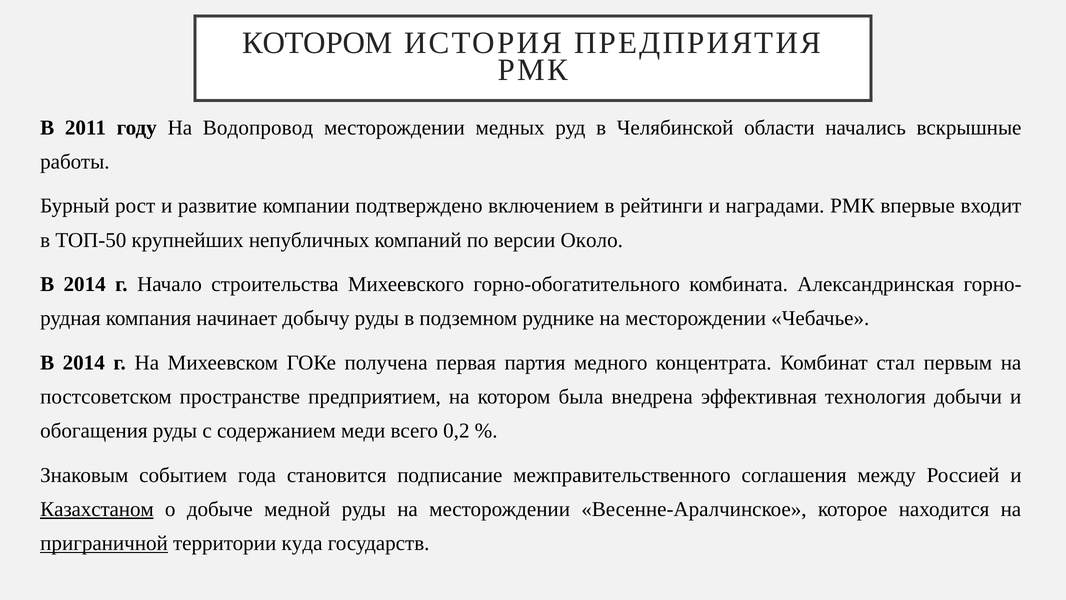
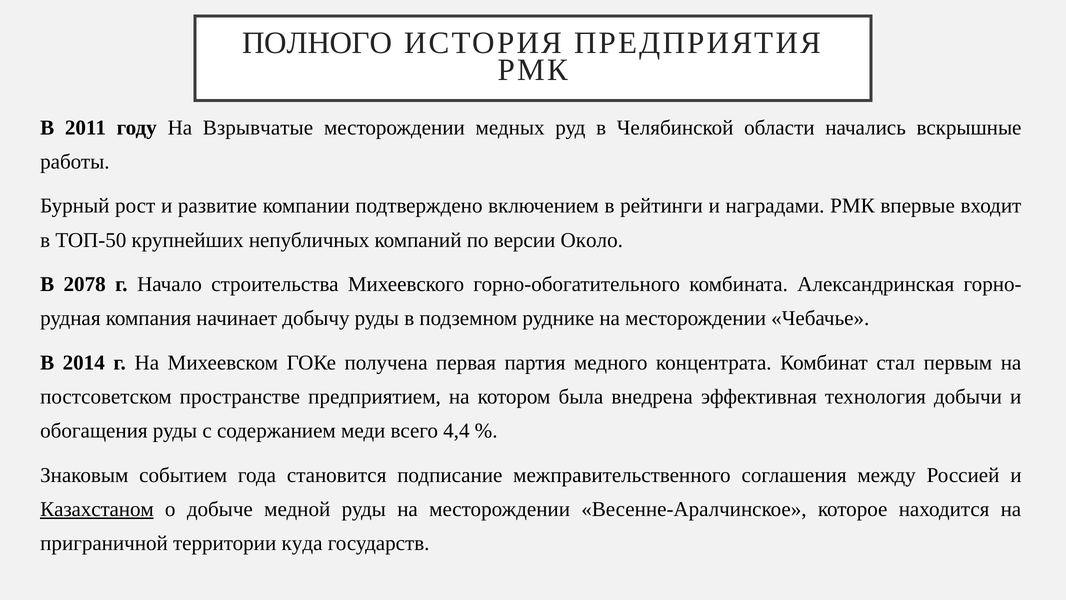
КОТОРОМ at (317, 43): КОТОРОМ -> ПОЛНОГО
Водопровод: Водопровод -> Взрывчатые
2014 at (85, 284): 2014 -> 2078
0,2: 0,2 -> 4,4
приграничной underline: present -> none
